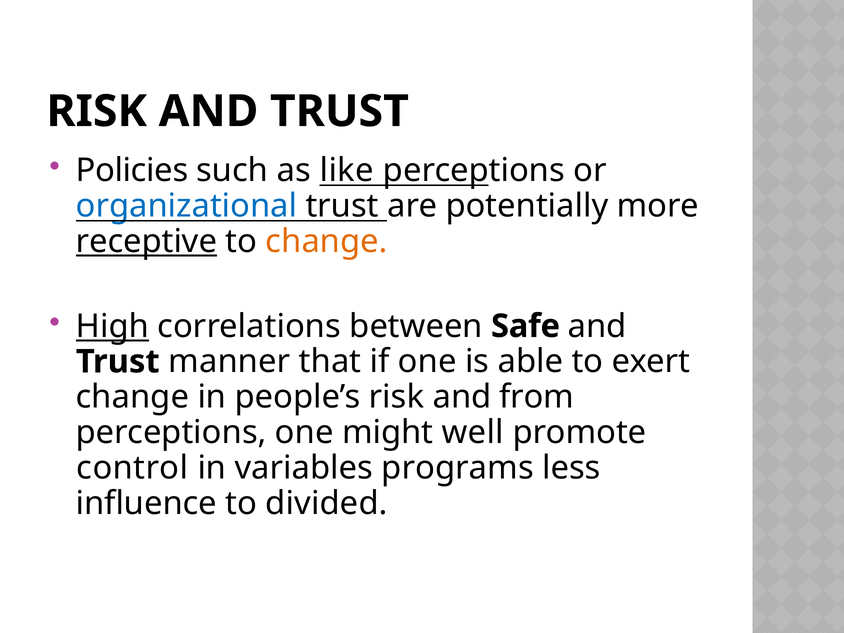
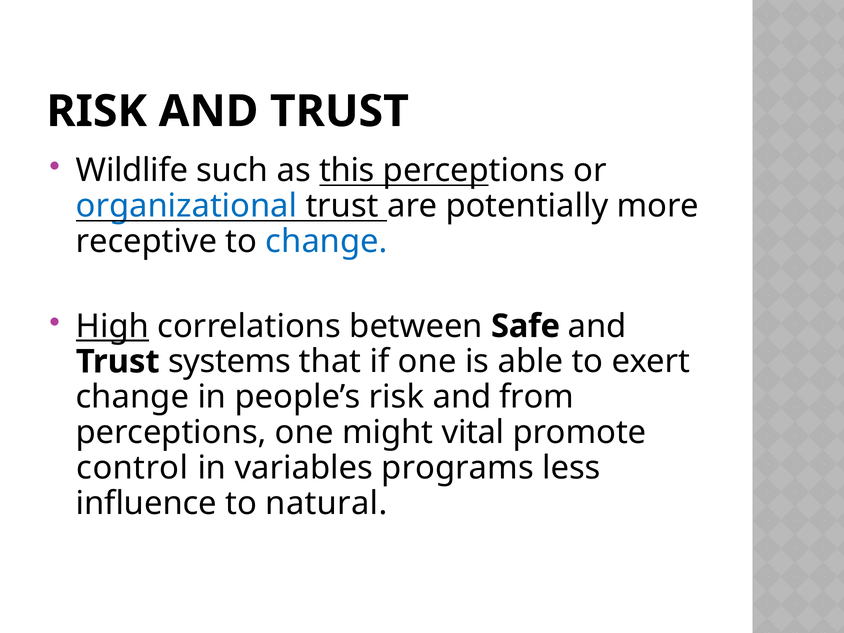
Policies: Policies -> Wildlife
like: like -> this
receptive underline: present -> none
change at (327, 241) colour: orange -> blue
manner: manner -> systems
well: well -> vital
divided: divided -> natural
